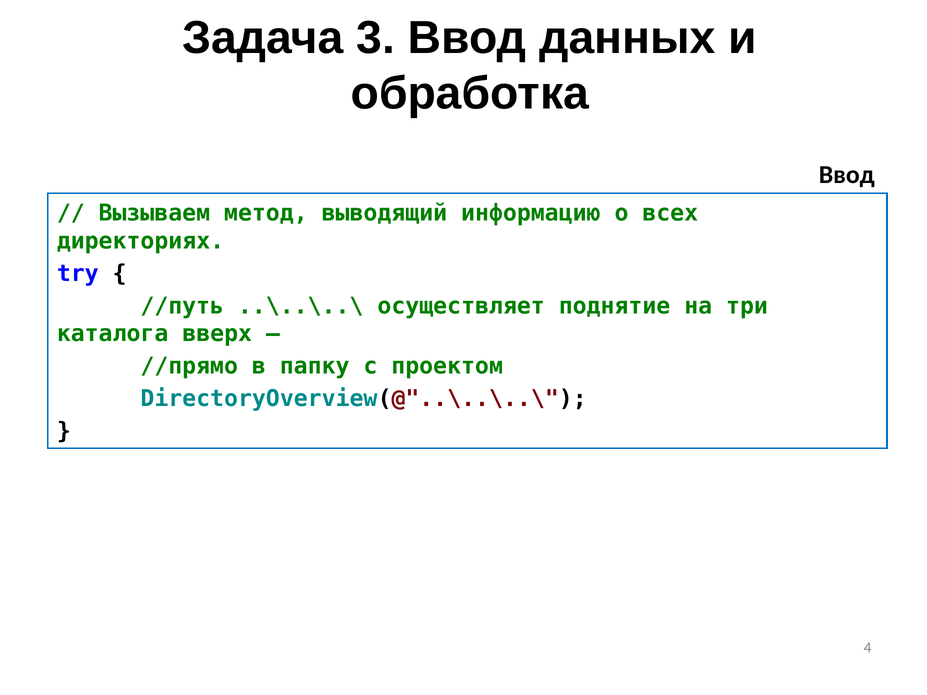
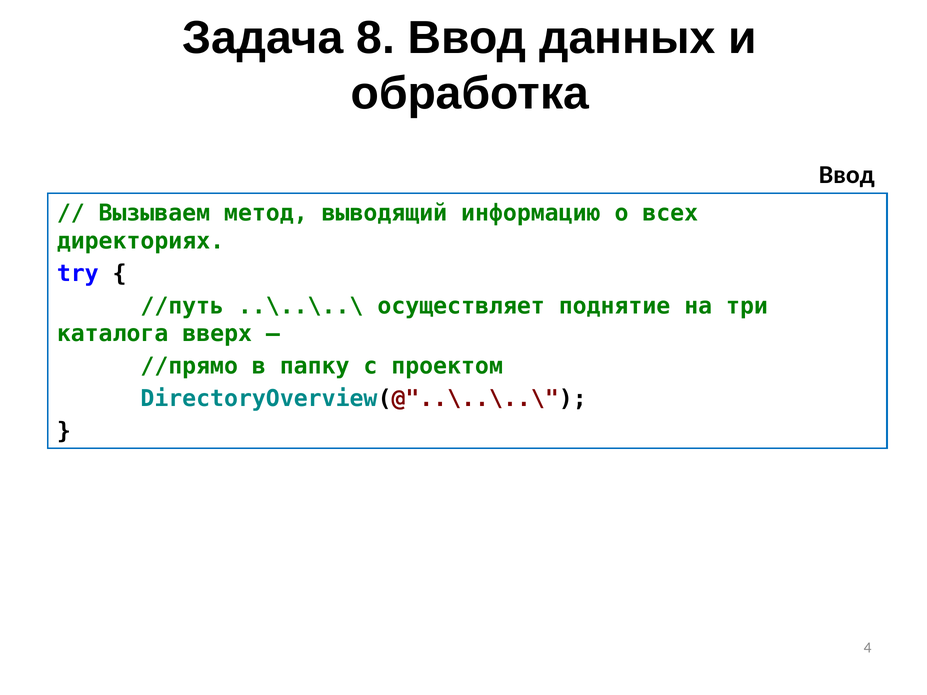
3: 3 -> 8
